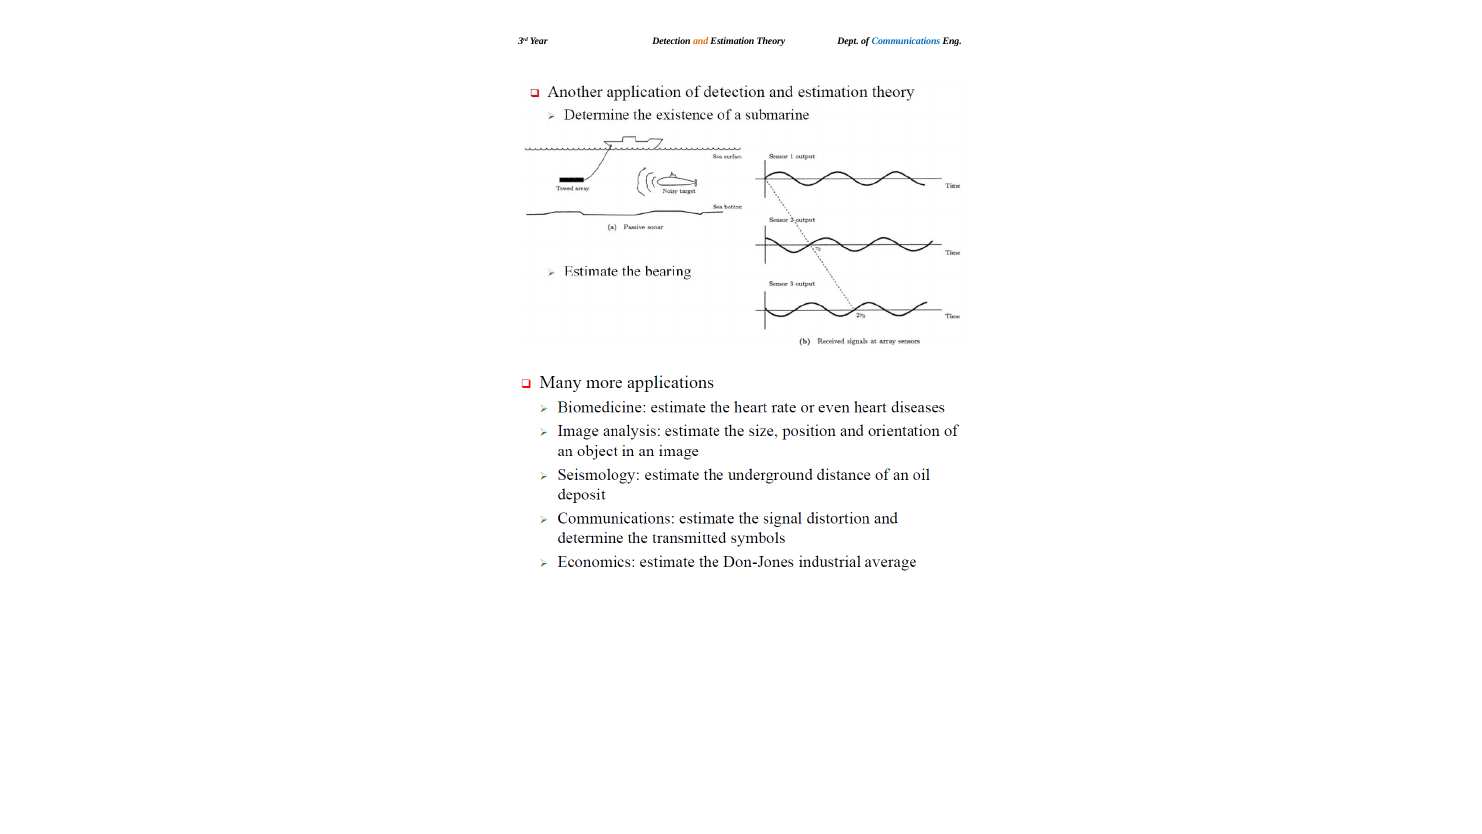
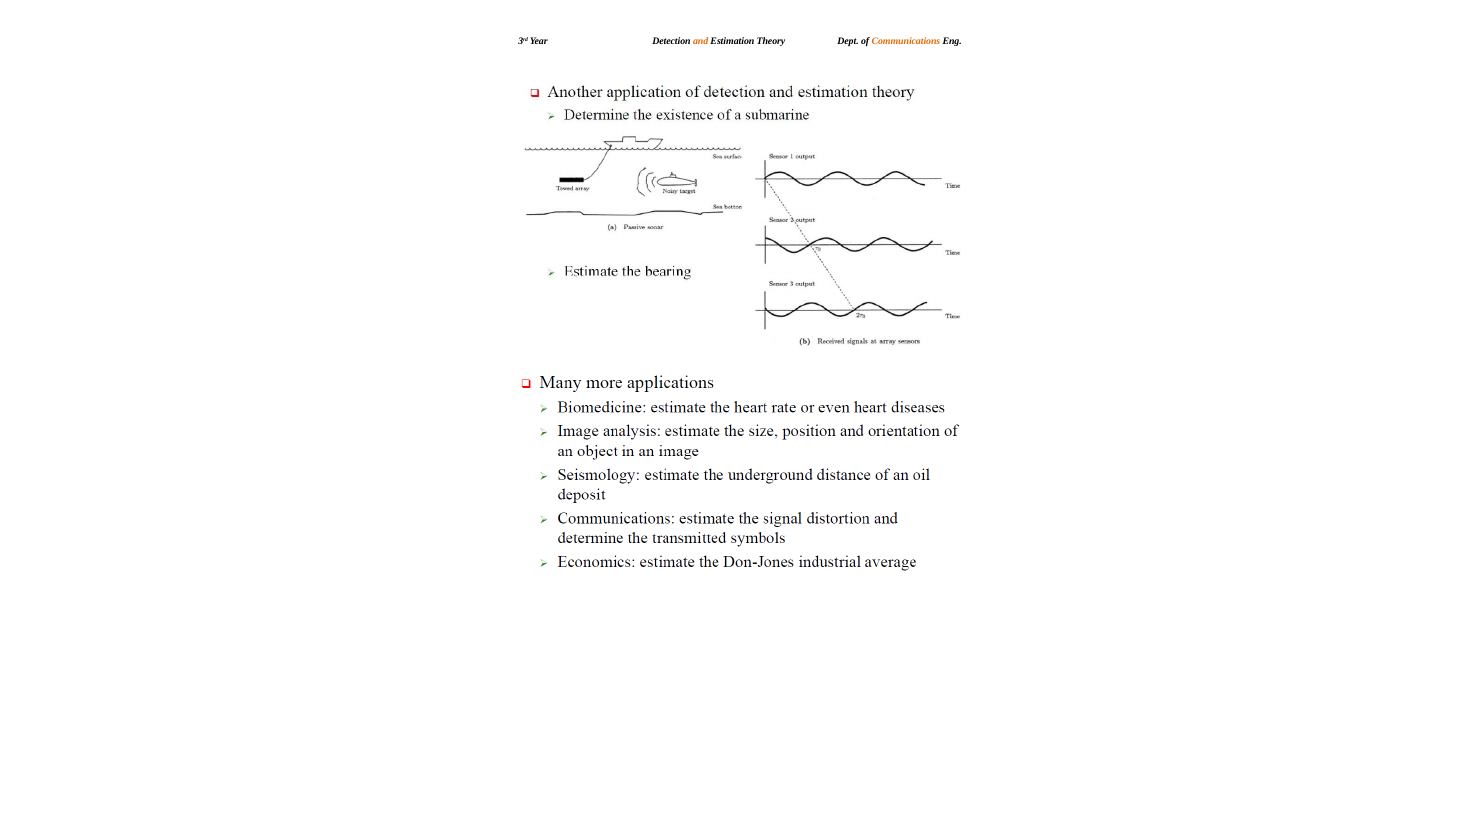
Communications colour: blue -> orange
